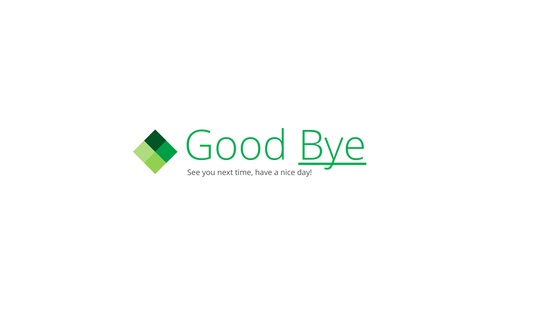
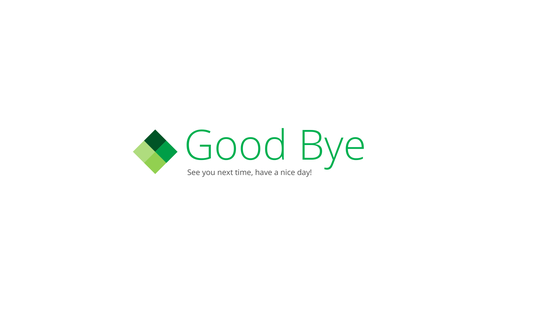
Bye underline: present -> none
